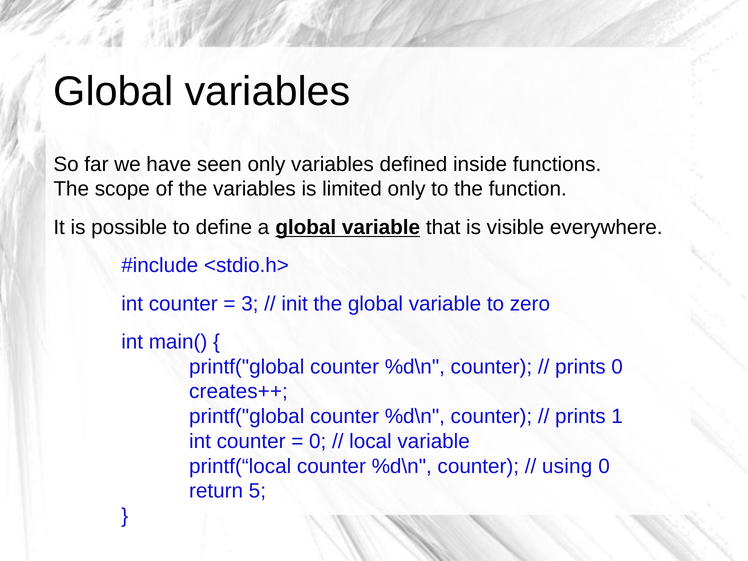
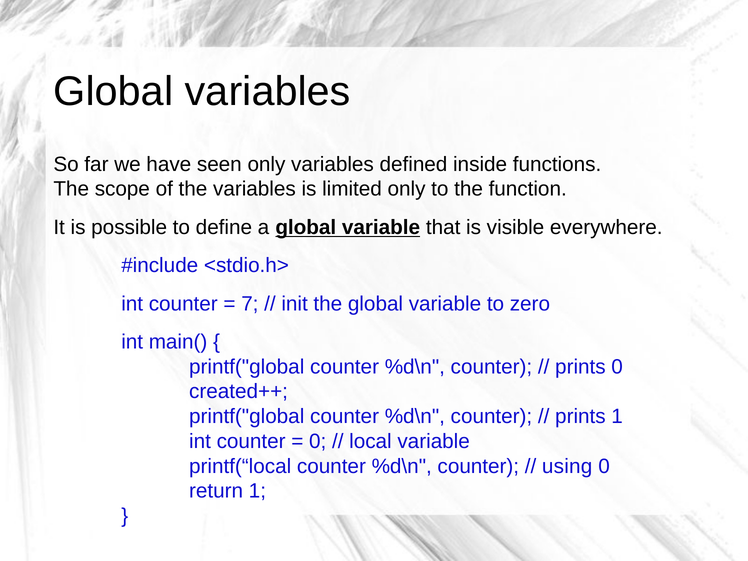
3: 3 -> 7
creates++: creates++ -> created++
return 5: 5 -> 1
